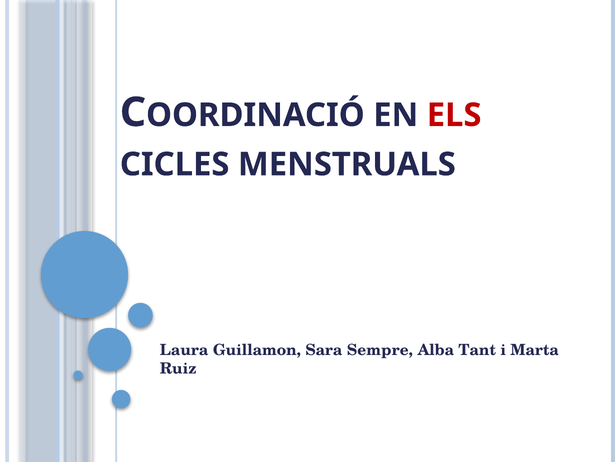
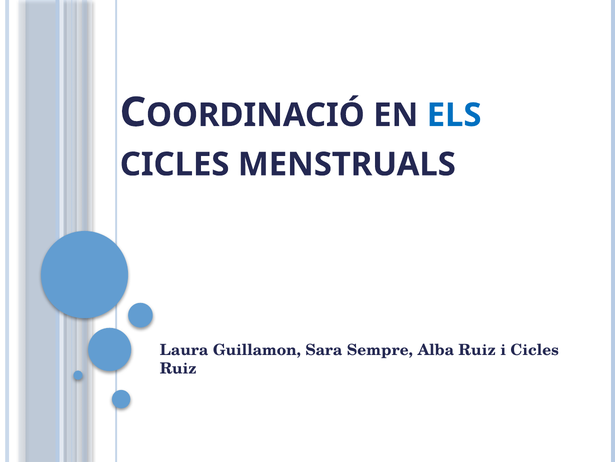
ELS colour: red -> blue
Alba Tant: Tant -> Ruiz
i Marta: Marta -> Cicles
